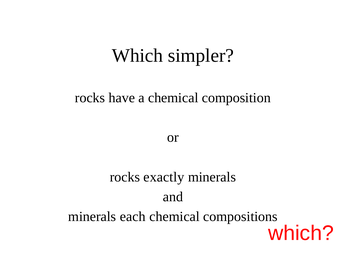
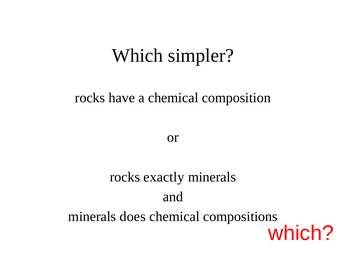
each: each -> does
